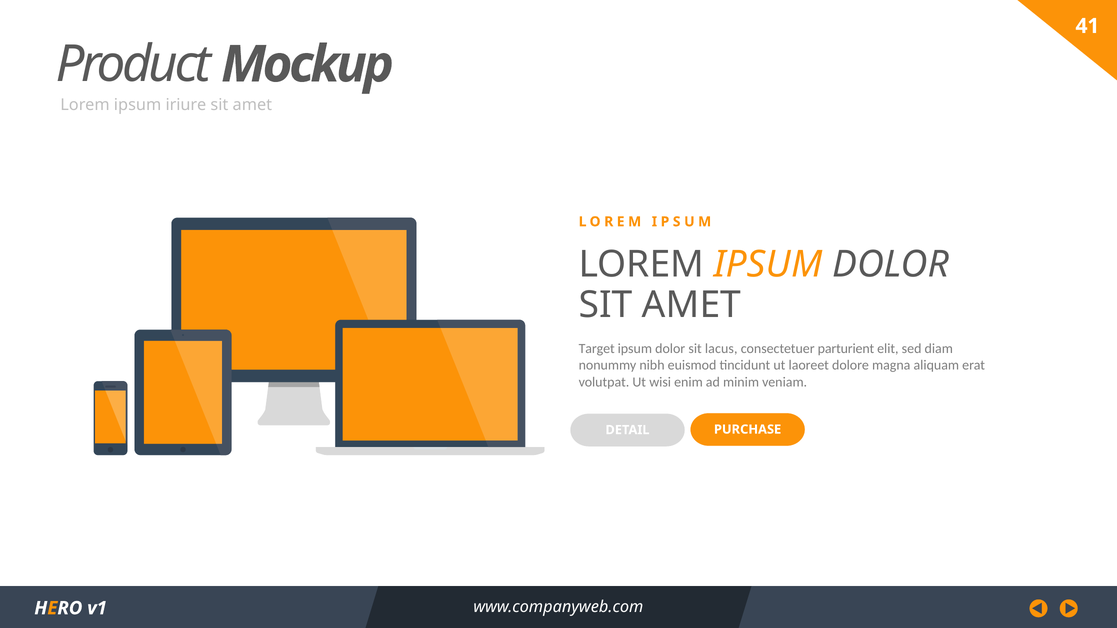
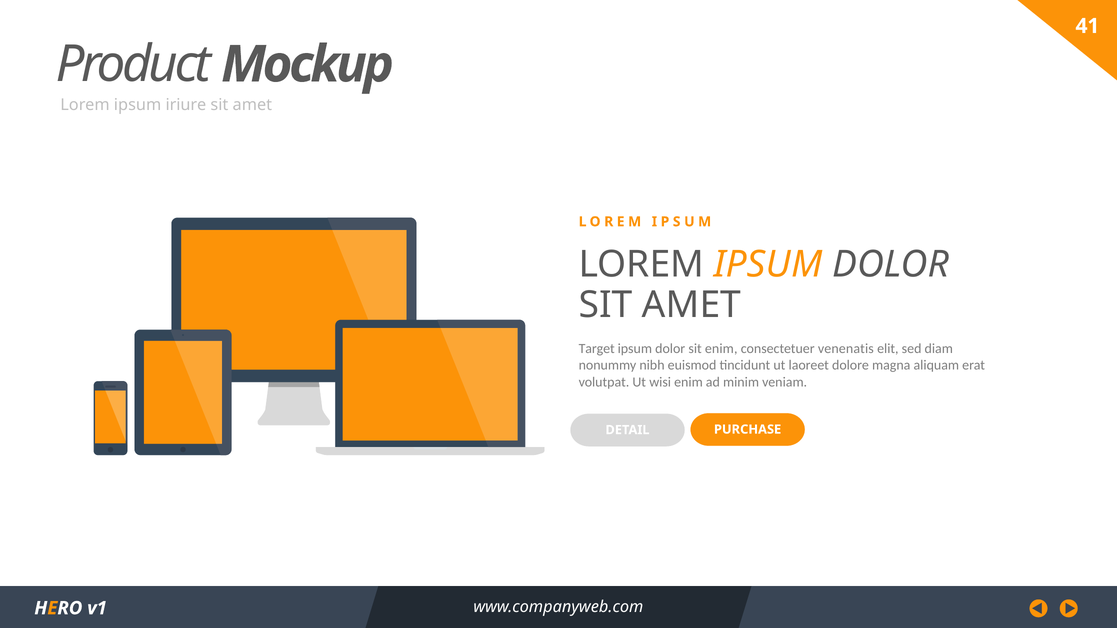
sit lacus: lacus -> enim
parturient: parturient -> venenatis
